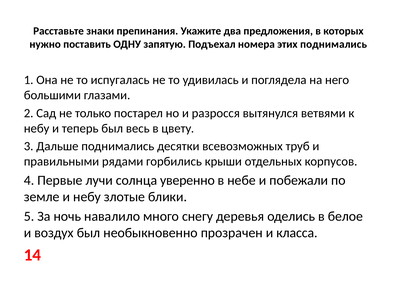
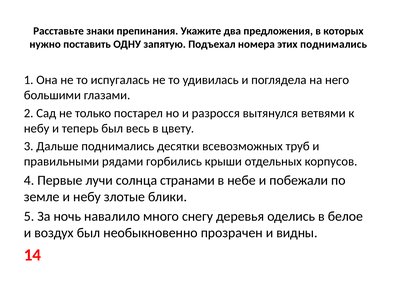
уверенно: уверенно -> странами
класса: класса -> видны
